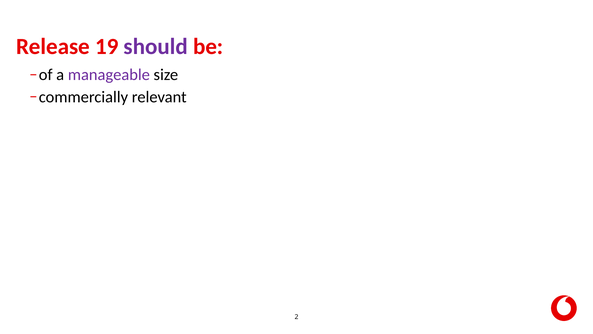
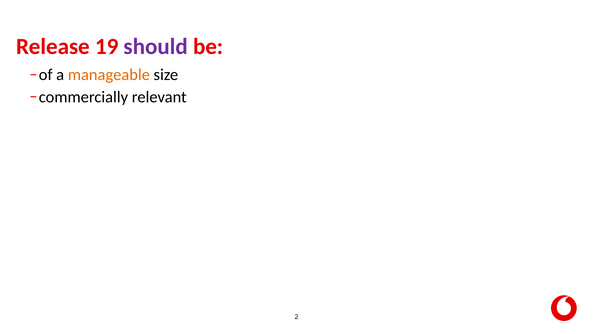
manageable colour: purple -> orange
